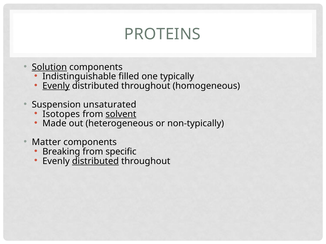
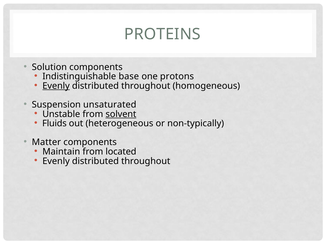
Solution underline: present -> none
filled: filled -> base
typically: typically -> protons
Isotopes: Isotopes -> Unstable
Made: Made -> Fluids
Breaking: Breaking -> Maintain
specific: specific -> located
distributed at (95, 161) underline: present -> none
